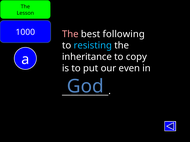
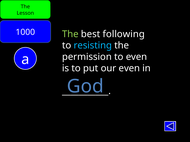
The at (70, 34) colour: pink -> light green
inheritance: inheritance -> permission
to copy: copy -> even
